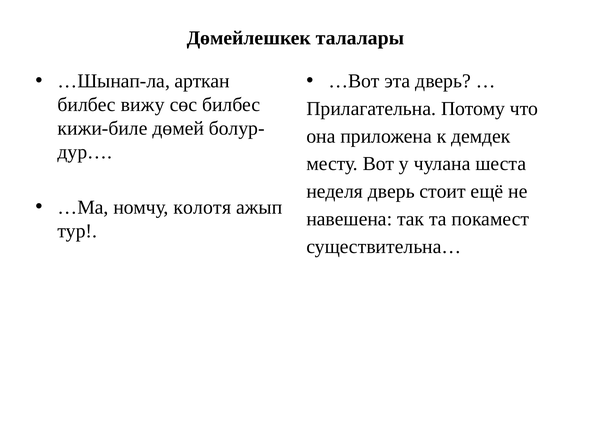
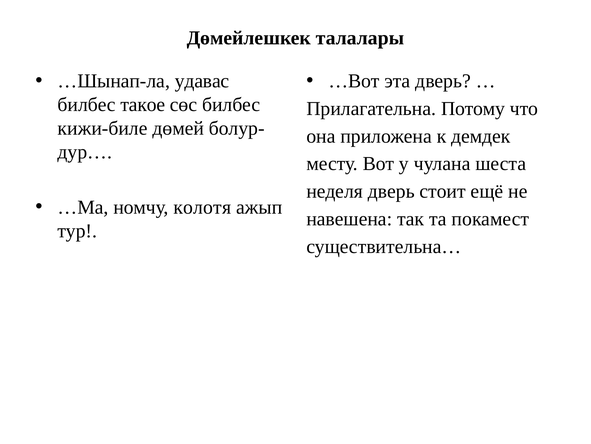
арткан: арткан -> удавас
вижу: вижу -> такое
